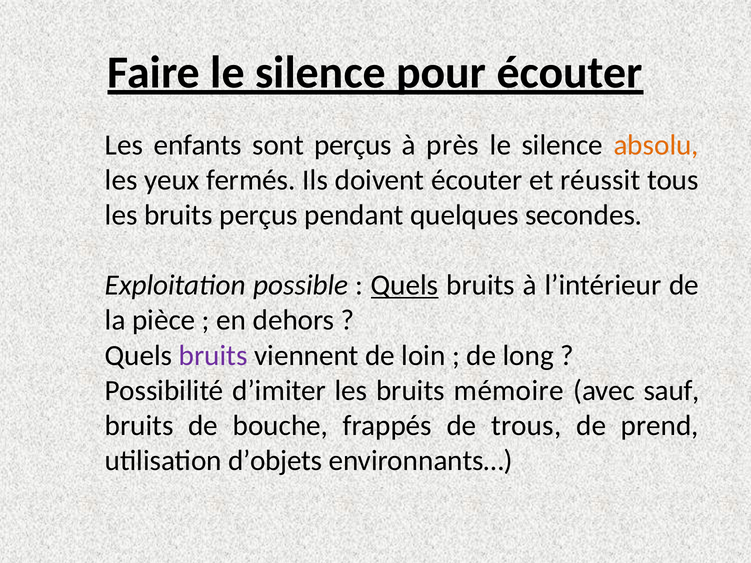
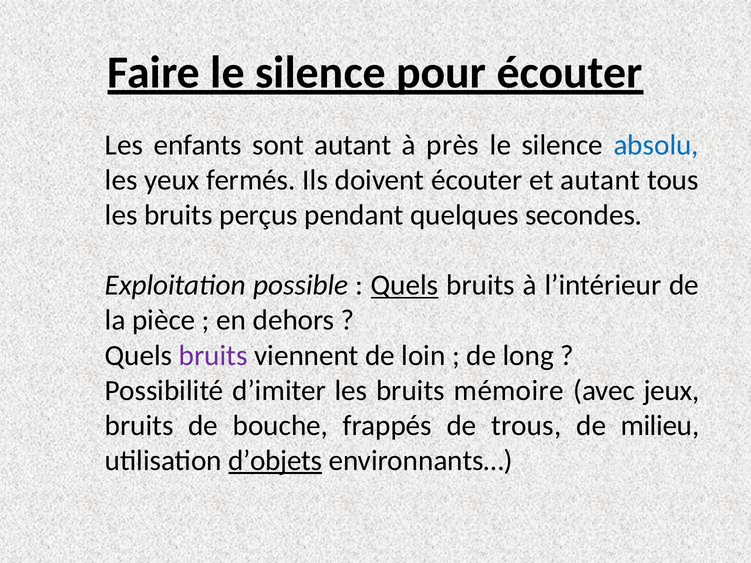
sont perçus: perçus -> autant
absolu colour: orange -> blue
et réussit: réussit -> autant
sauf: sauf -> jeux
prend: prend -> milieu
d’objets underline: none -> present
